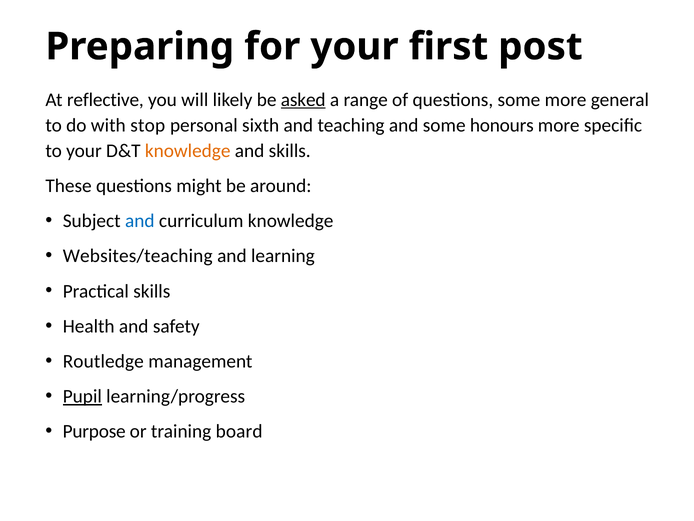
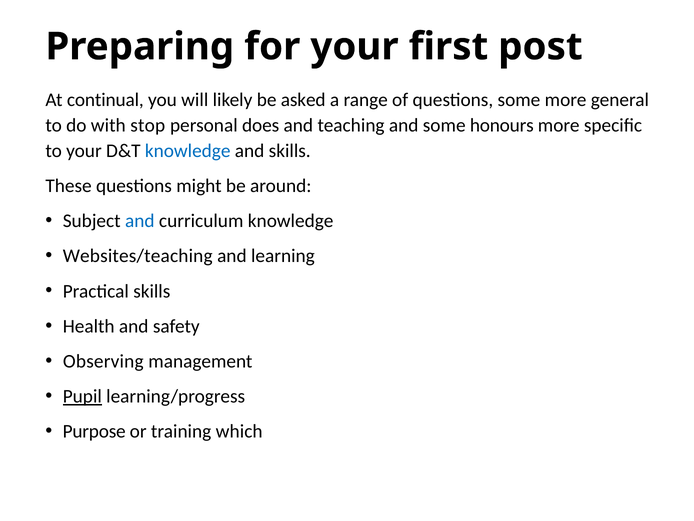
reflective: reflective -> continual
asked underline: present -> none
sixth: sixth -> does
knowledge at (188, 151) colour: orange -> blue
Routledge: Routledge -> Observing
board: board -> which
